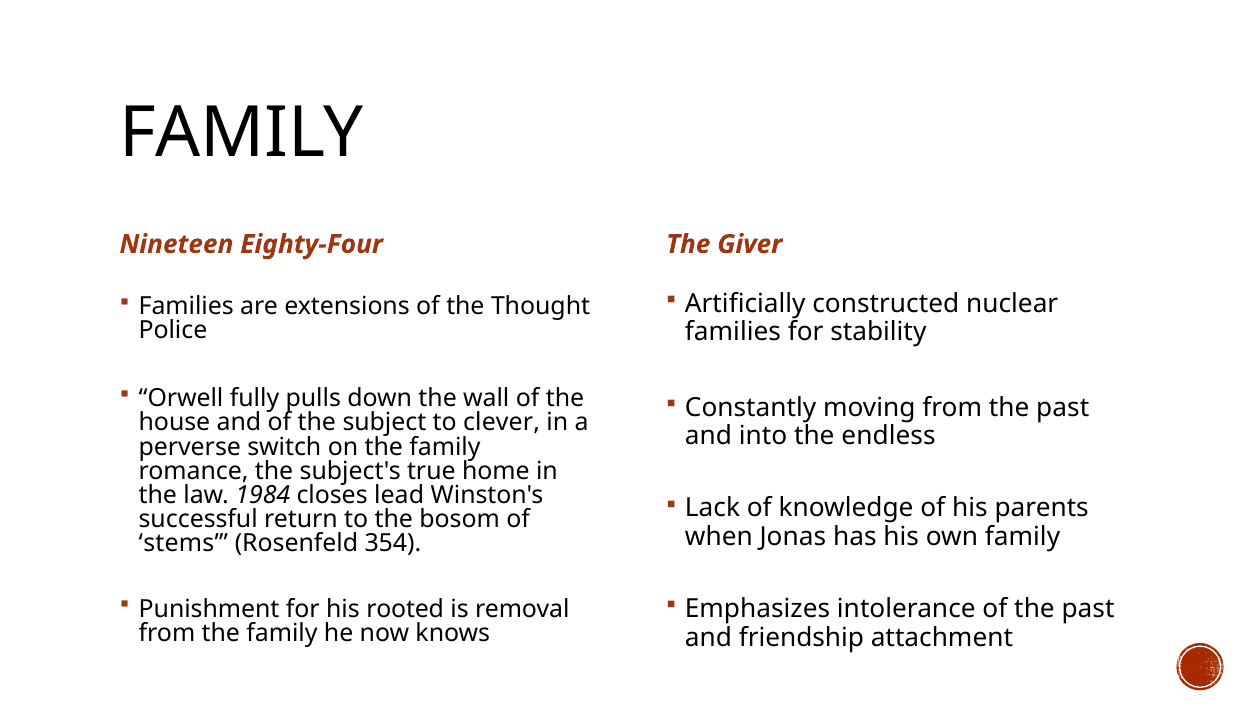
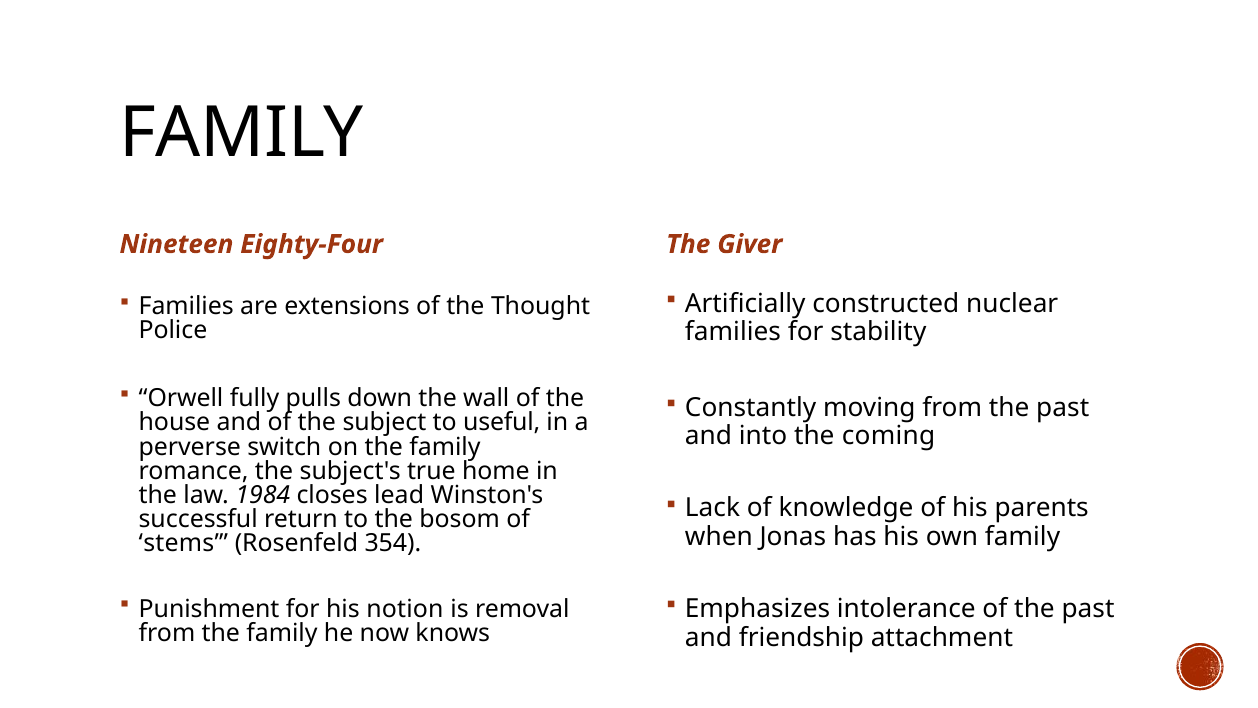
clever: clever -> useful
endless: endless -> coming
rooted: rooted -> notion
